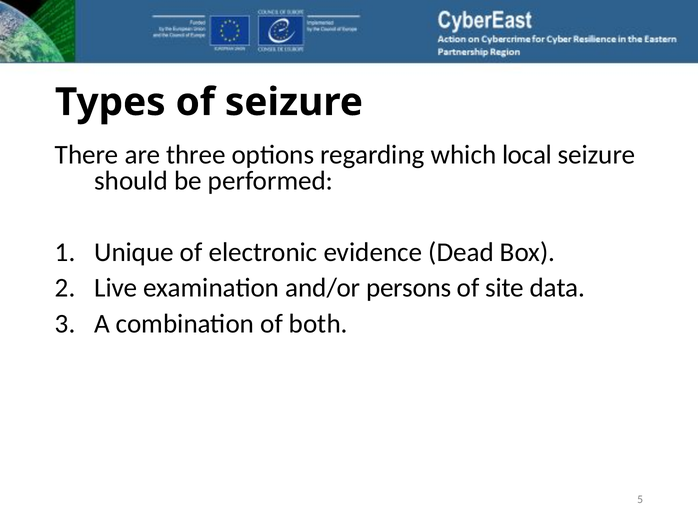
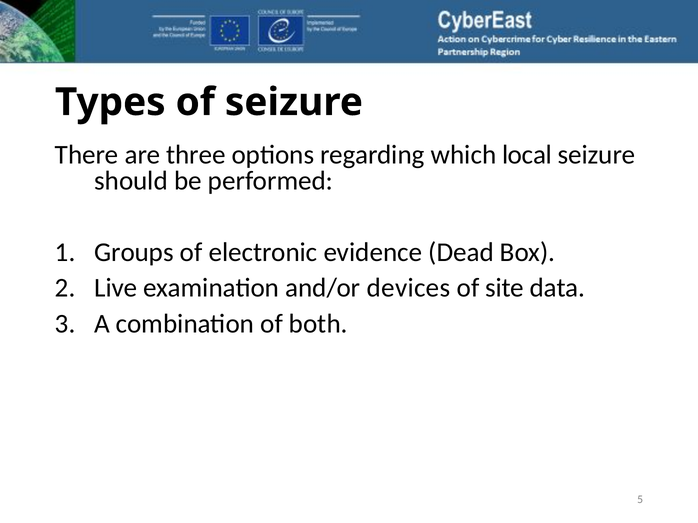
Unique: Unique -> Groups
persons: persons -> devices
